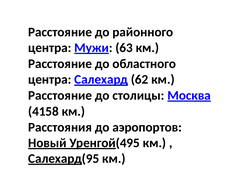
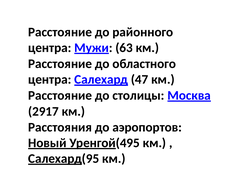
62: 62 -> 47
4158: 4158 -> 2917
